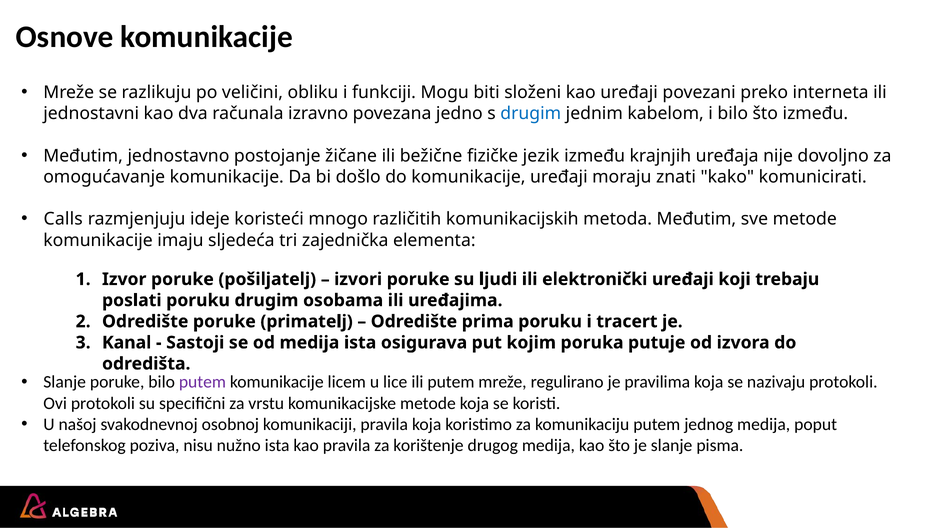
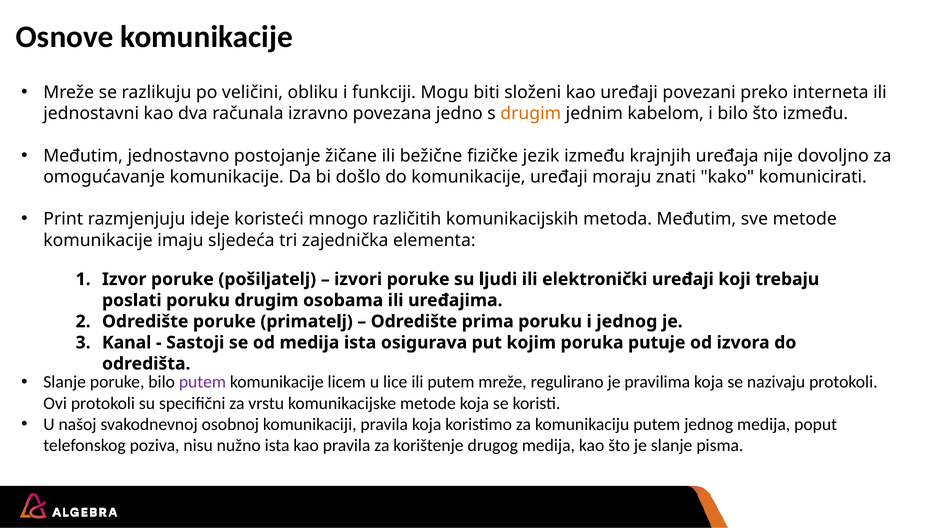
drugim at (531, 114) colour: blue -> orange
Calls: Calls -> Print
i tracert: tracert -> jednog
